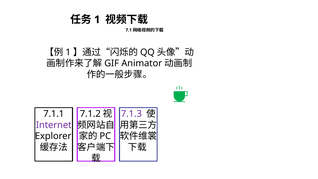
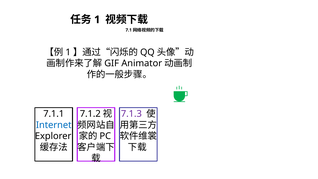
Internet colour: purple -> blue
